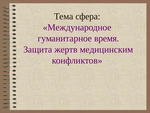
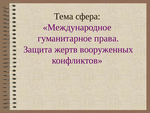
время: время -> права
медицинским: медицинским -> вооруженных
